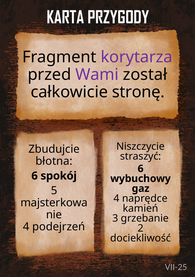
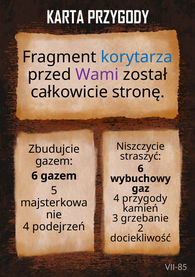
korytarza colour: purple -> blue
błotna at (54, 161): błotna -> gazem
6 spokój: spokój -> gazem
naprędce: naprędce -> przygody
VII-25: VII-25 -> VII-85
